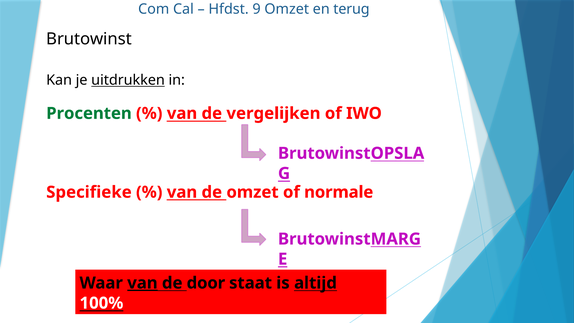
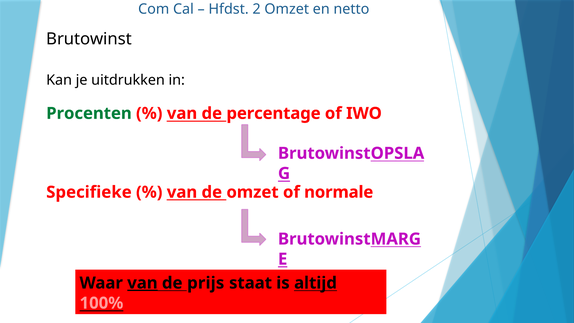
9: 9 -> 2
terug: terug -> netto
uitdrukken underline: present -> none
vergelijken: vergelijken -> percentage
door: door -> prijs
100% colour: white -> pink
